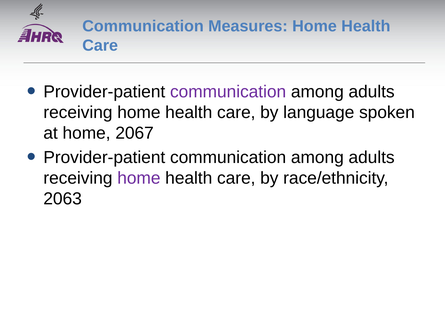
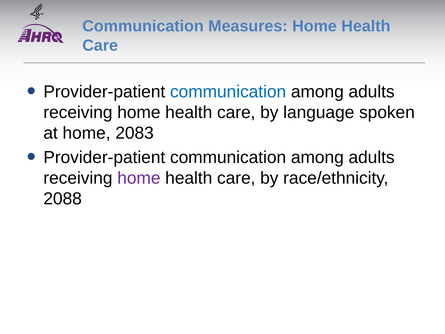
communication at (228, 92) colour: purple -> blue
2067: 2067 -> 2083
2063: 2063 -> 2088
